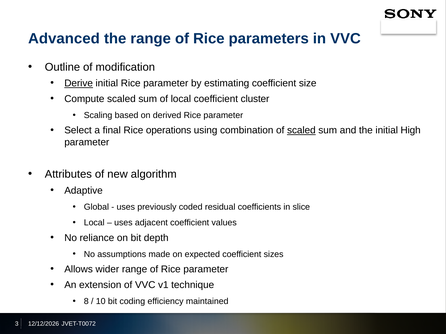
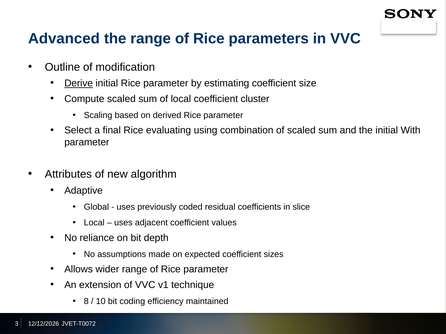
operations: operations -> evaluating
scaled at (301, 131) underline: present -> none
High: High -> With
